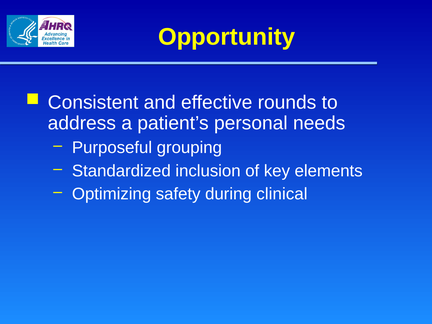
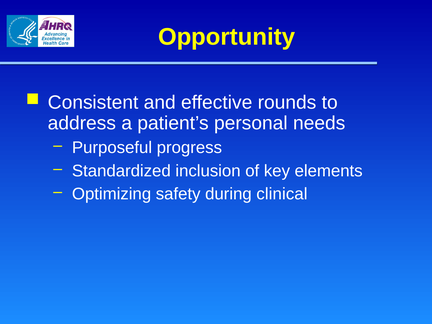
grouping: grouping -> progress
